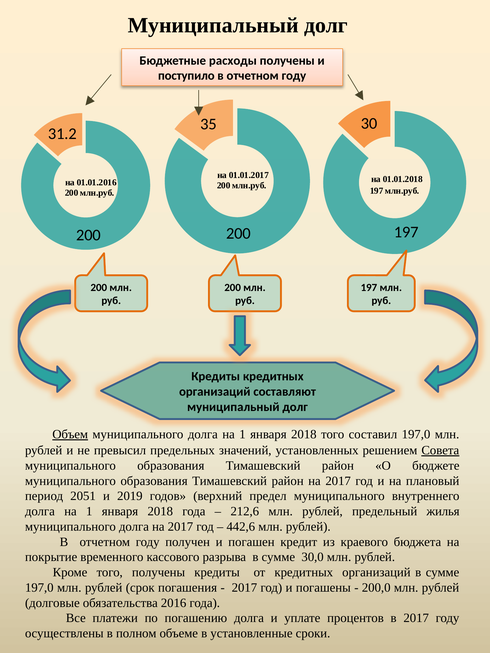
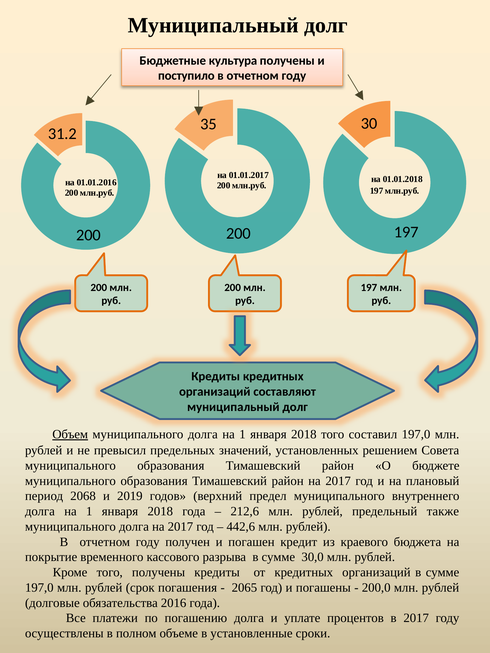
расходы: расходы -> культура
Совета underline: present -> none
2051: 2051 -> 2068
жилья: жилья -> также
2017 at (244, 588): 2017 -> 2065
